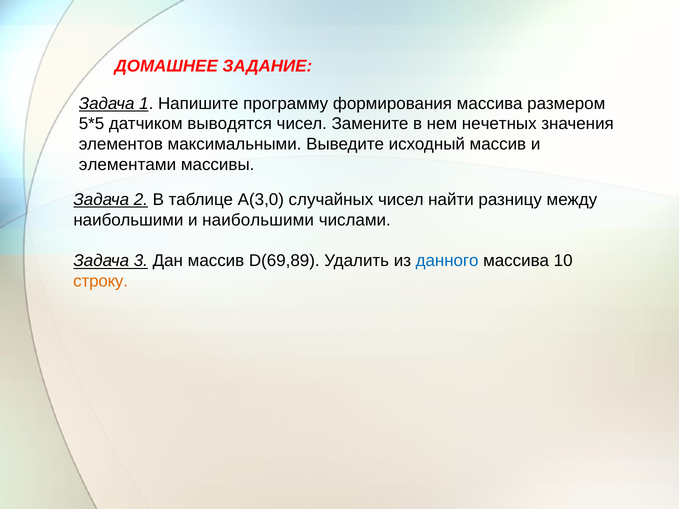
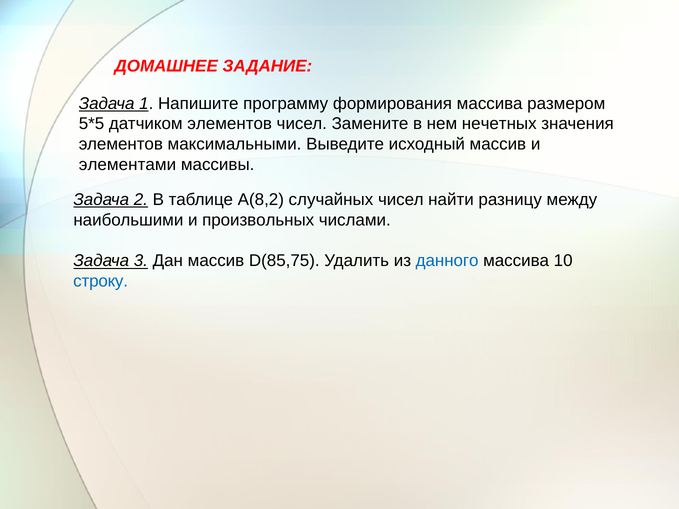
датчиком выводятся: выводятся -> элементов
А(3,0: А(3,0 -> А(8,2
и наибольшими: наибольшими -> произвольных
D(69,89: D(69,89 -> D(85,75
строку colour: orange -> blue
